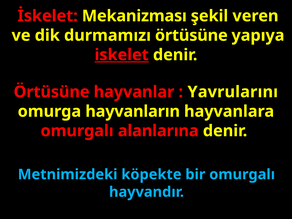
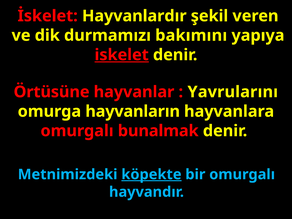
Mekanizması: Mekanizması -> Hayvanlardır
durmamızı örtüsüne: örtüsüne -> bakımını
alanlarına: alanlarına -> bunalmak
köpekte underline: none -> present
